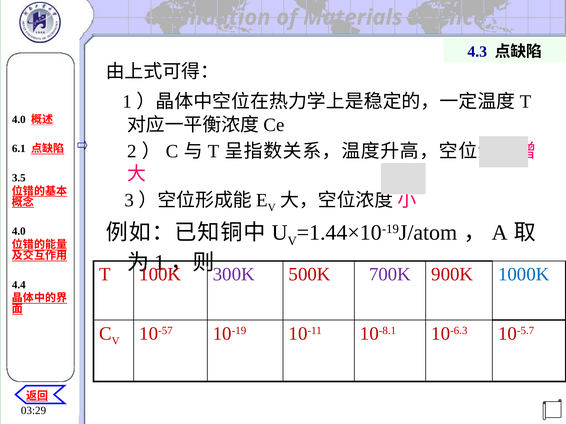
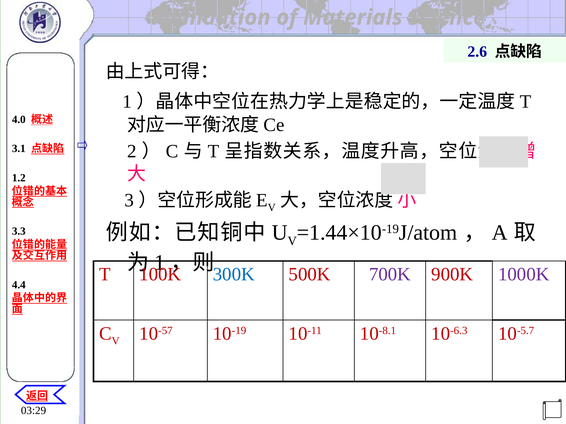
4.3: 4.3 -> 2.6
6.1: 6.1 -> 3.1
3.5: 3.5 -> 1.2
4.0 at (19, 232): 4.0 -> 3.3
300K colour: purple -> blue
1000K colour: blue -> purple
